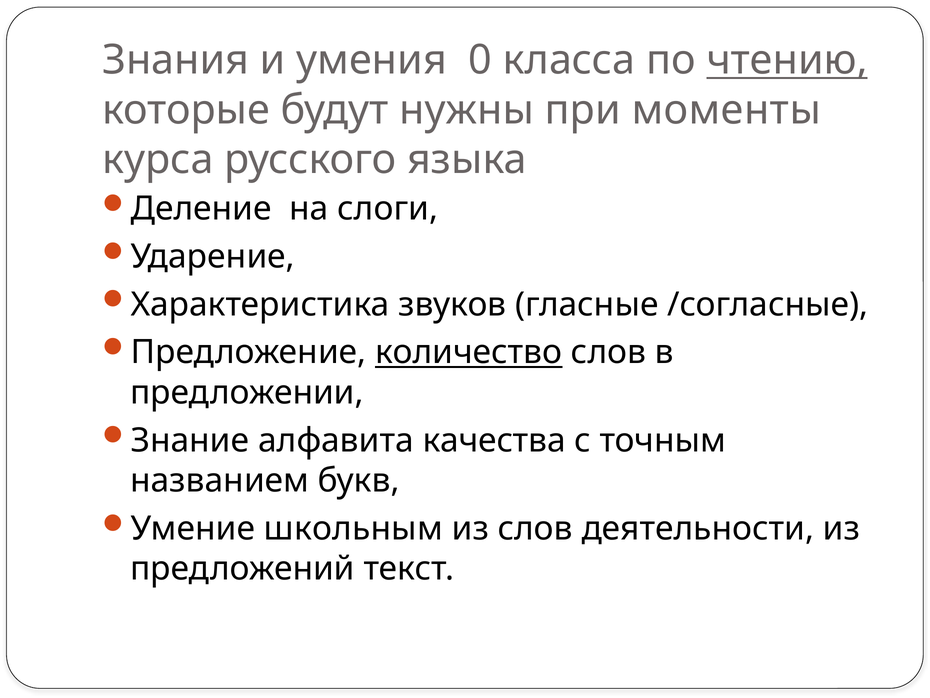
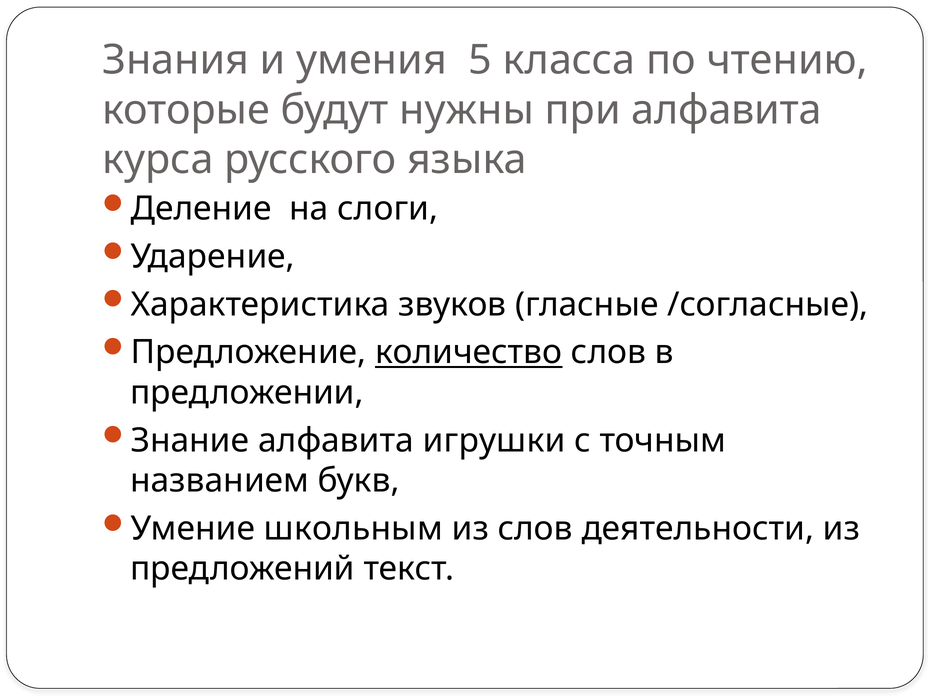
0: 0 -> 5
чтению underline: present -> none
при моменты: моменты -> алфавита
качества: качества -> игрушки
